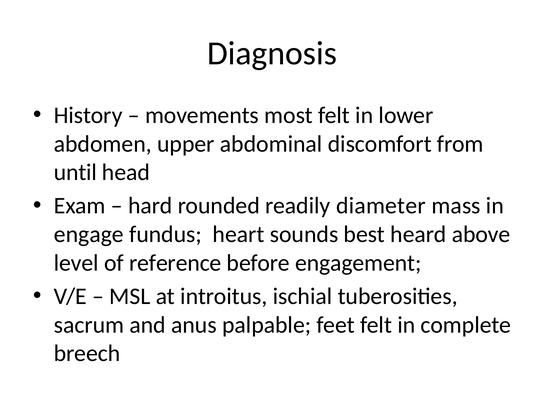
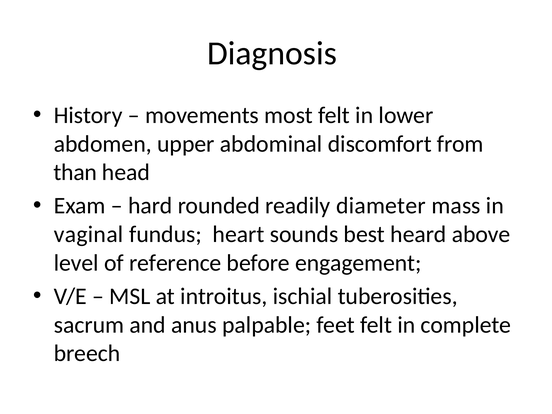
until: until -> than
engage: engage -> vaginal
